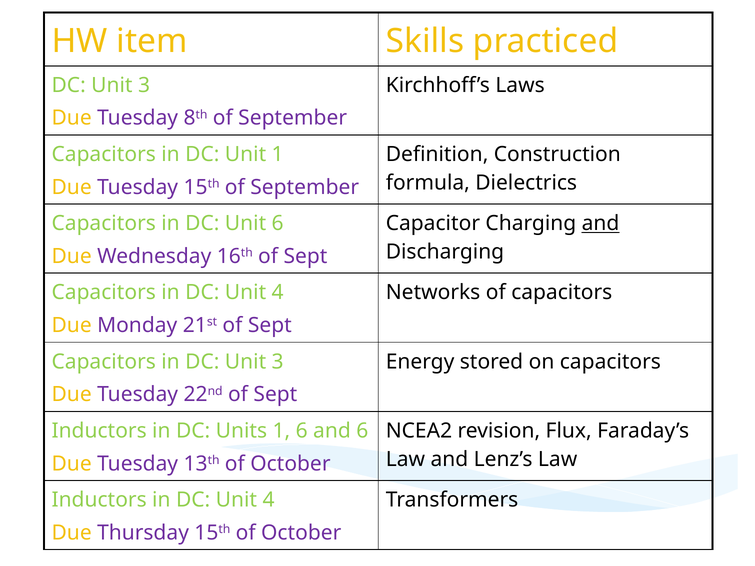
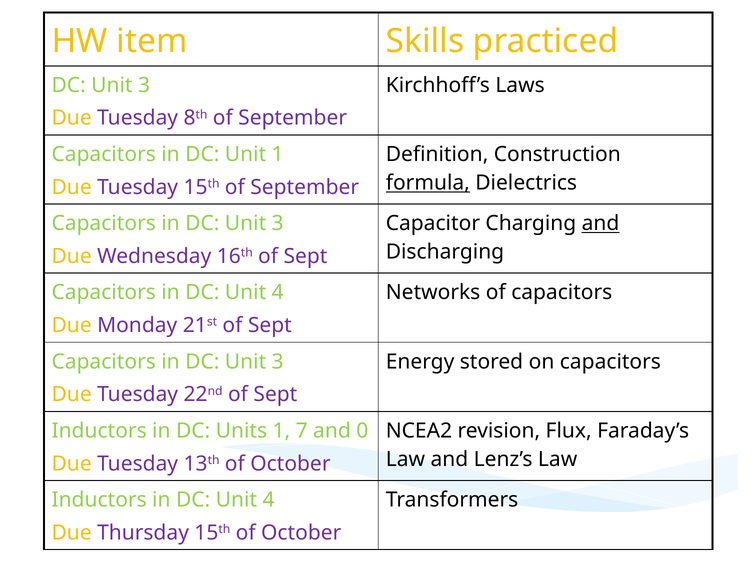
formula underline: none -> present
6 at (278, 223): 6 -> 3
1 6: 6 -> 7
and 6: 6 -> 0
